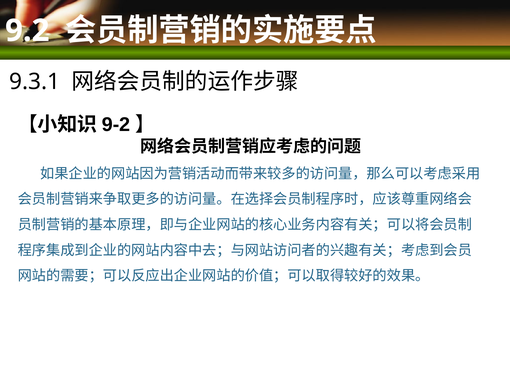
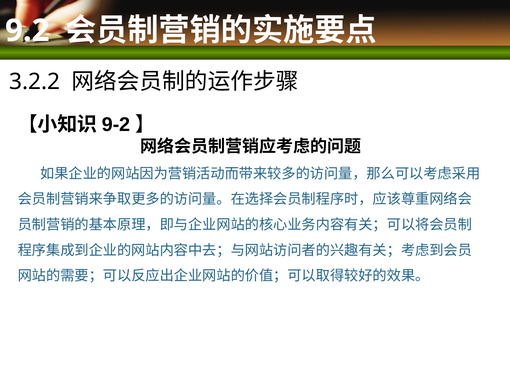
9.3.1: 9.3.1 -> 3.2.2
